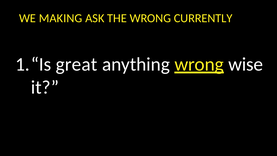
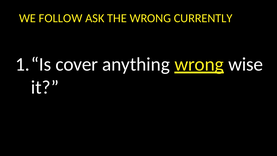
MAKING: MAKING -> FOLLOW
great: great -> cover
